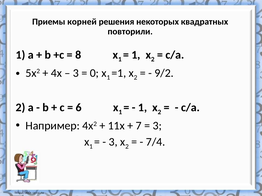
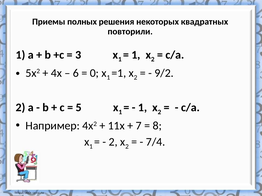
корней: корней -> полных
8: 8 -> 3
3 at (76, 73): 3 -> 6
6: 6 -> 5
3 at (157, 126): 3 -> 8
3 at (113, 142): 3 -> 2
